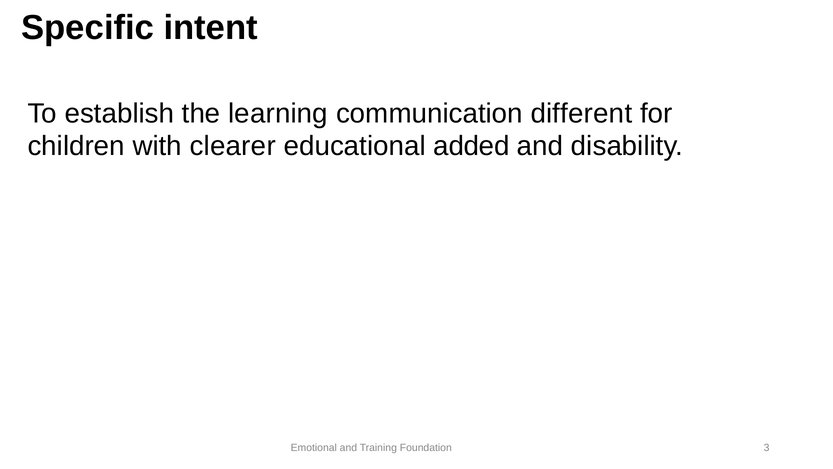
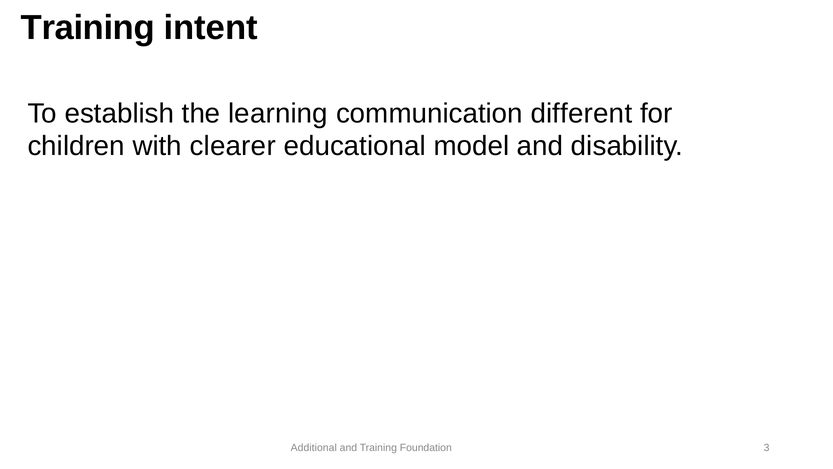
Specific at (88, 28): Specific -> Training
added: added -> model
Emotional: Emotional -> Additional
